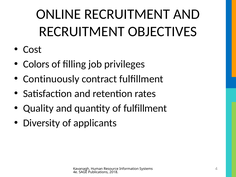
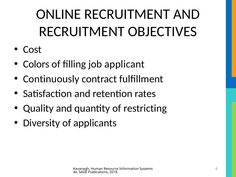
privileges: privileges -> applicant
of fulfillment: fulfillment -> restricting
